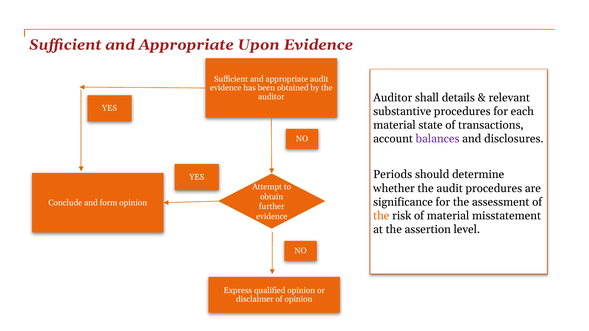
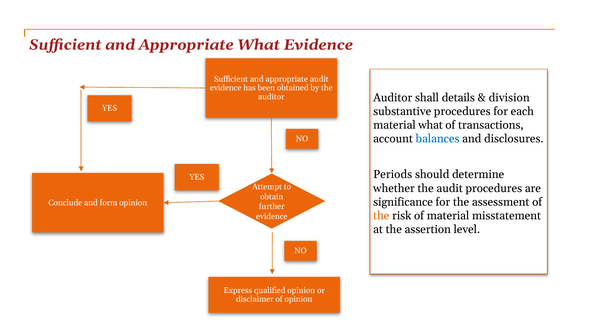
Appropriate Upon: Upon -> What
relevant: relevant -> division
material state: state -> what
balances colour: purple -> blue
